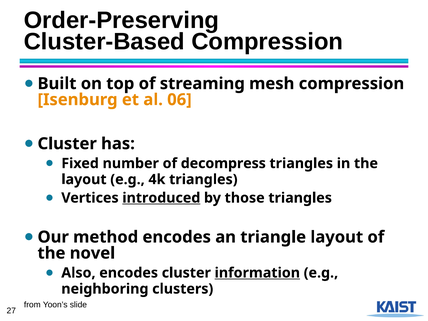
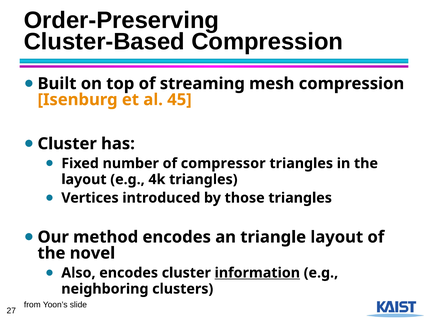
06: 06 -> 45
decompress: decompress -> compressor
introduced underline: present -> none
